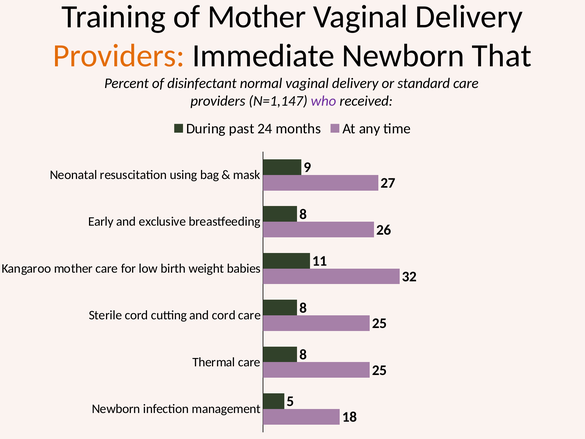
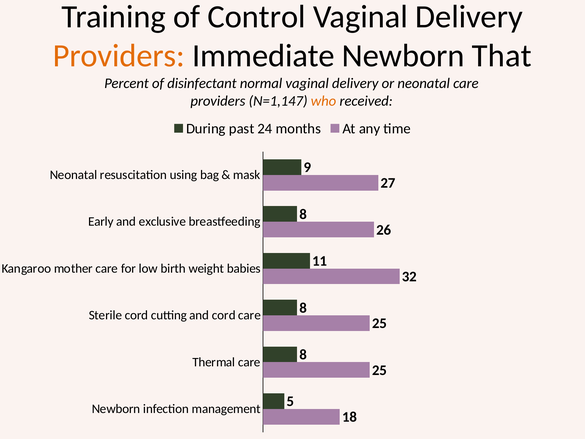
of Mother: Mother -> Control
or standard: standard -> neonatal
who colour: purple -> orange
